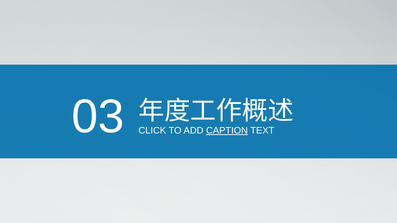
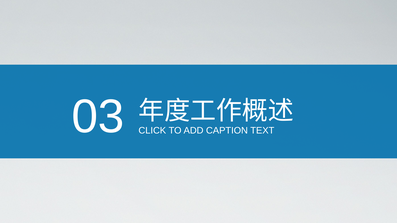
CAPTION underline: present -> none
